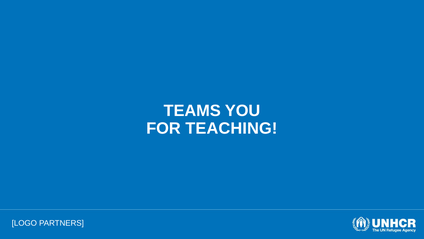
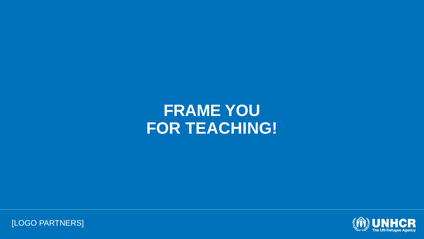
TEAMS: TEAMS -> FRAME
